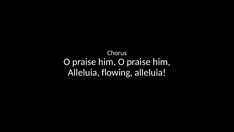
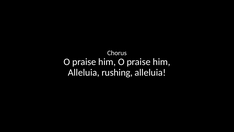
flowing: flowing -> rushing
